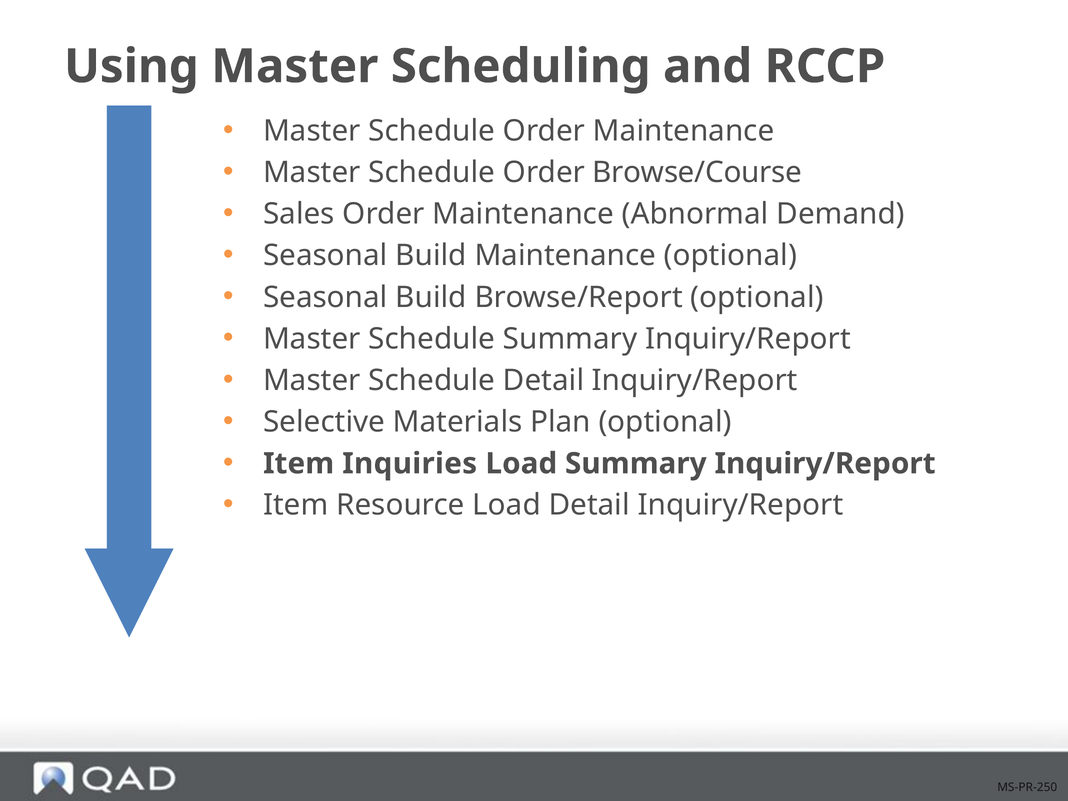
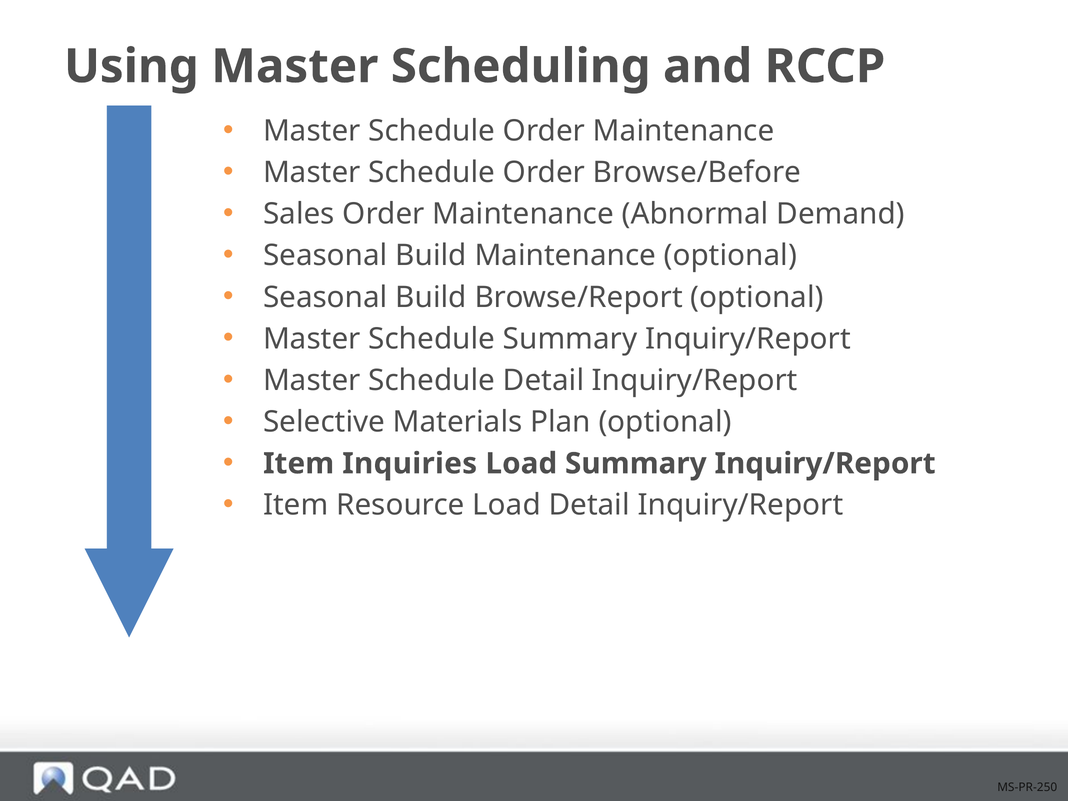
Browse/Course: Browse/Course -> Browse/Before
